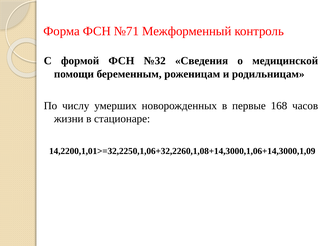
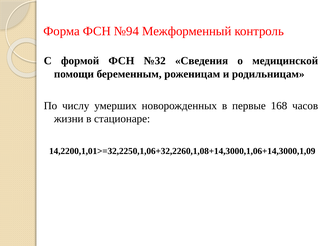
№71: №71 -> №94
